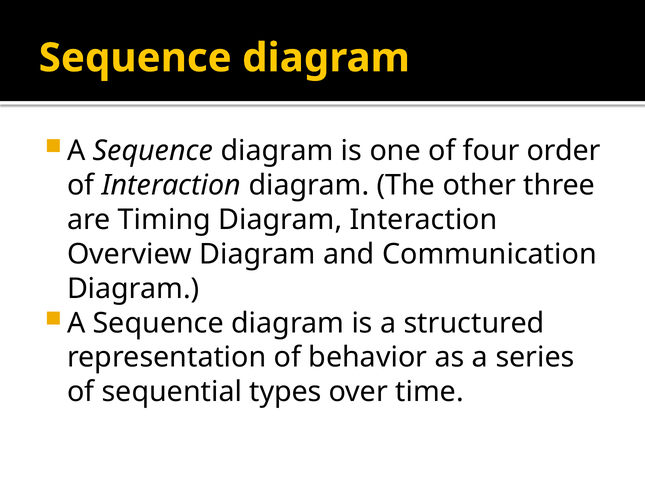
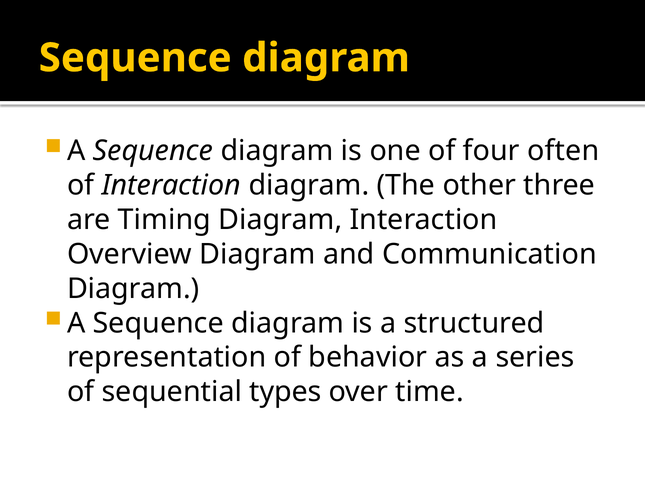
order: order -> often
